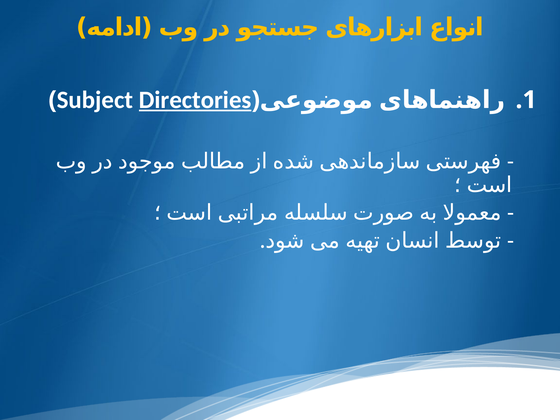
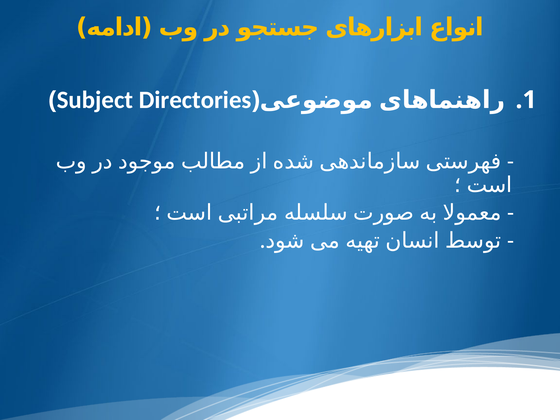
Directories underline: present -> none
